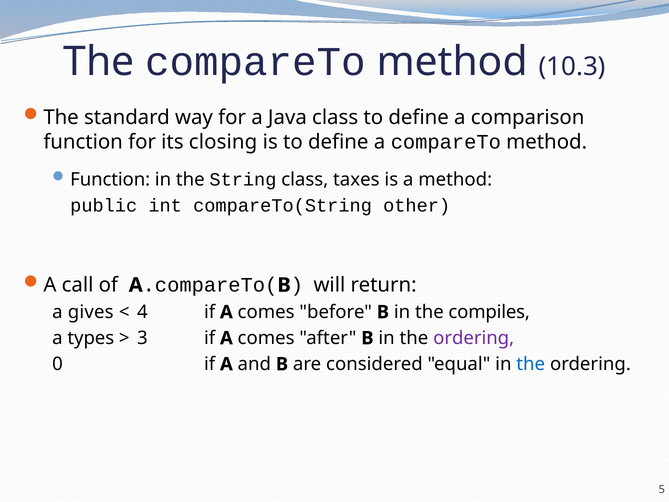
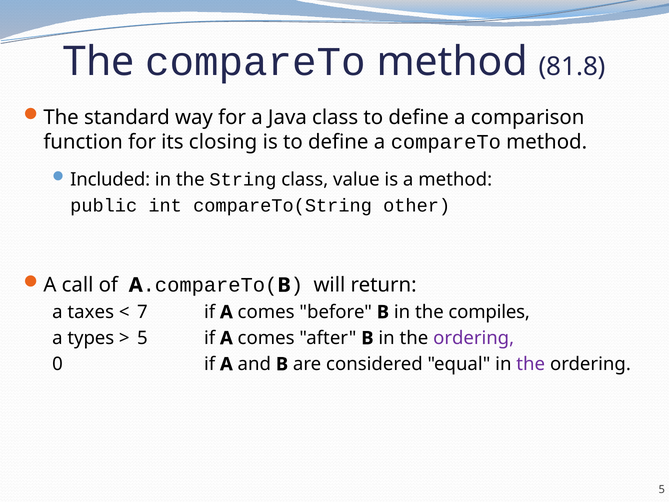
10.3: 10.3 -> 81.8
Function at (110, 179): Function -> Included
taxes: taxes -> value
gives: gives -> taxes
4: 4 -> 7
3 at (142, 338): 3 -> 5
the at (531, 364) colour: blue -> purple
